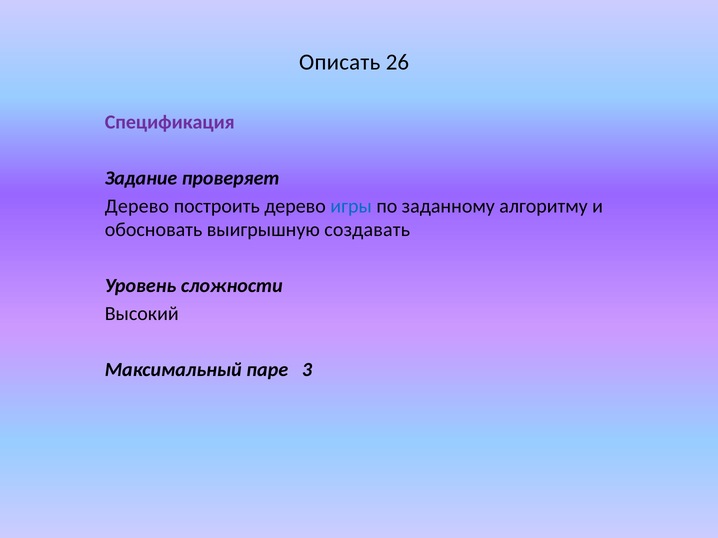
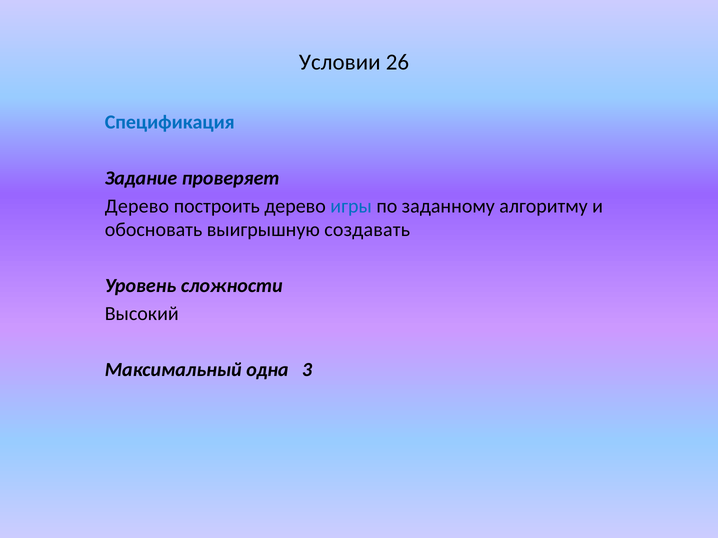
Описать: Описать -> Условии
Спецификация colour: purple -> blue
паре: паре -> одна
